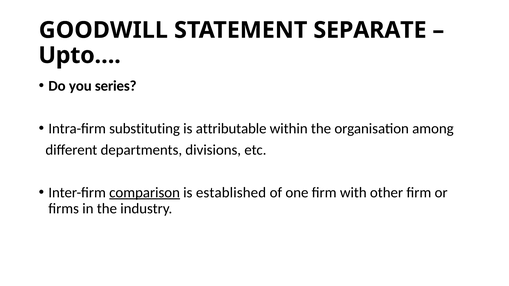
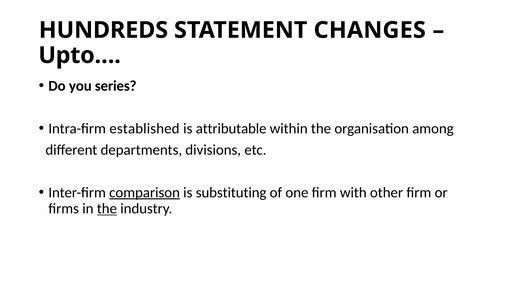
GOODWILL: GOODWILL -> HUNDREDS
SEPARATE: SEPARATE -> CHANGES
substituting: substituting -> established
established: established -> substituting
the at (107, 209) underline: none -> present
